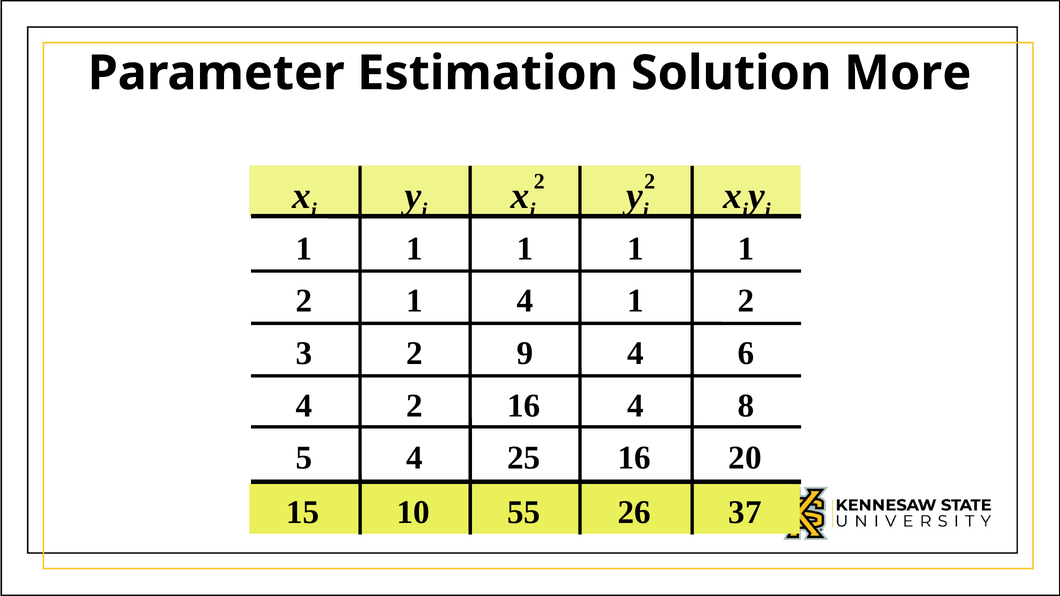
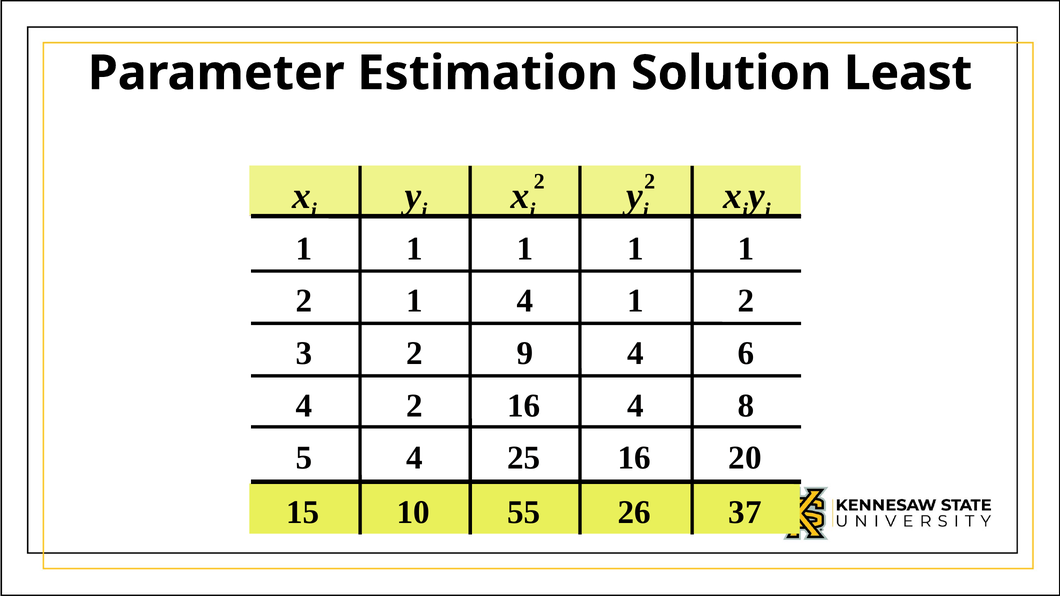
More: More -> Least
